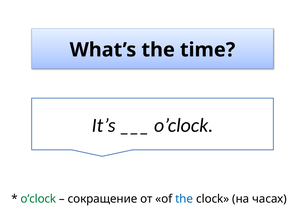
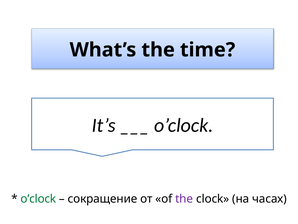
the at (184, 198) colour: blue -> purple
